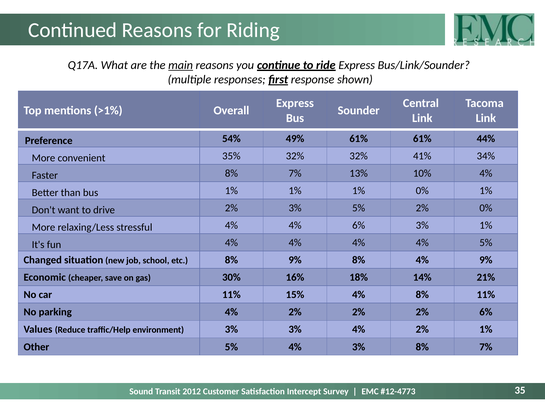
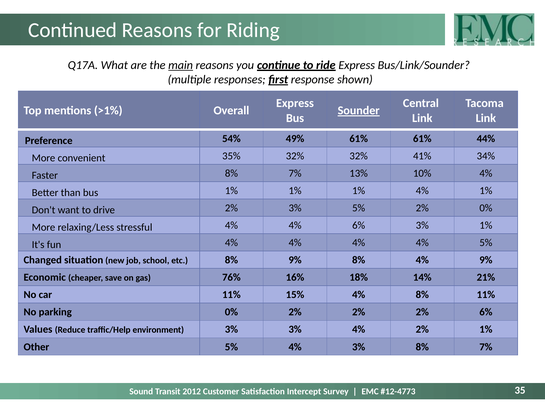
Sounder underline: none -> present
1% 0%: 0% -> 4%
30%: 30% -> 76%
parking 4%: 4% -> 0%
